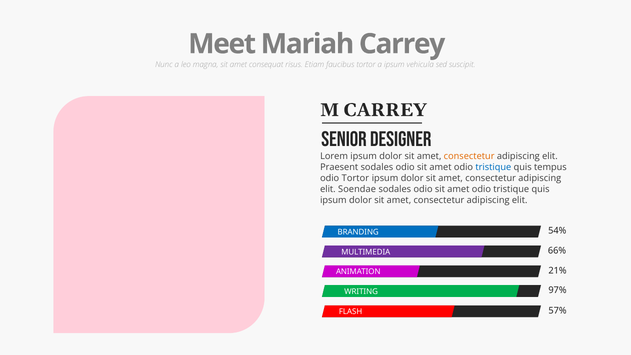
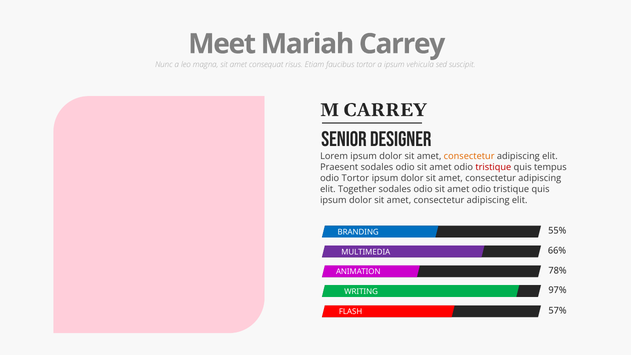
tristique at (493, 167) colour: blue -> red
Soendae: Soendae -> Together
54%: 54% -> 55%
21%: 21% -> 78%
